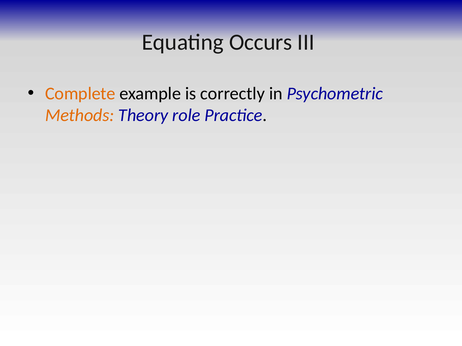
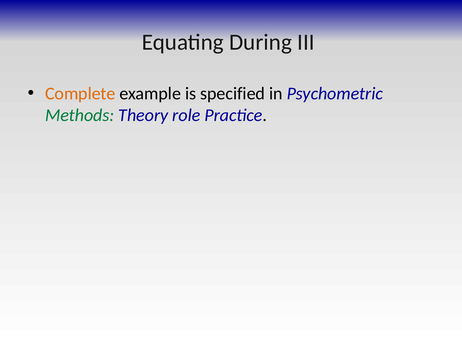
Occurs: Occurs -> During
correctly: correctly -> specified
Methods colour: orange -> green
